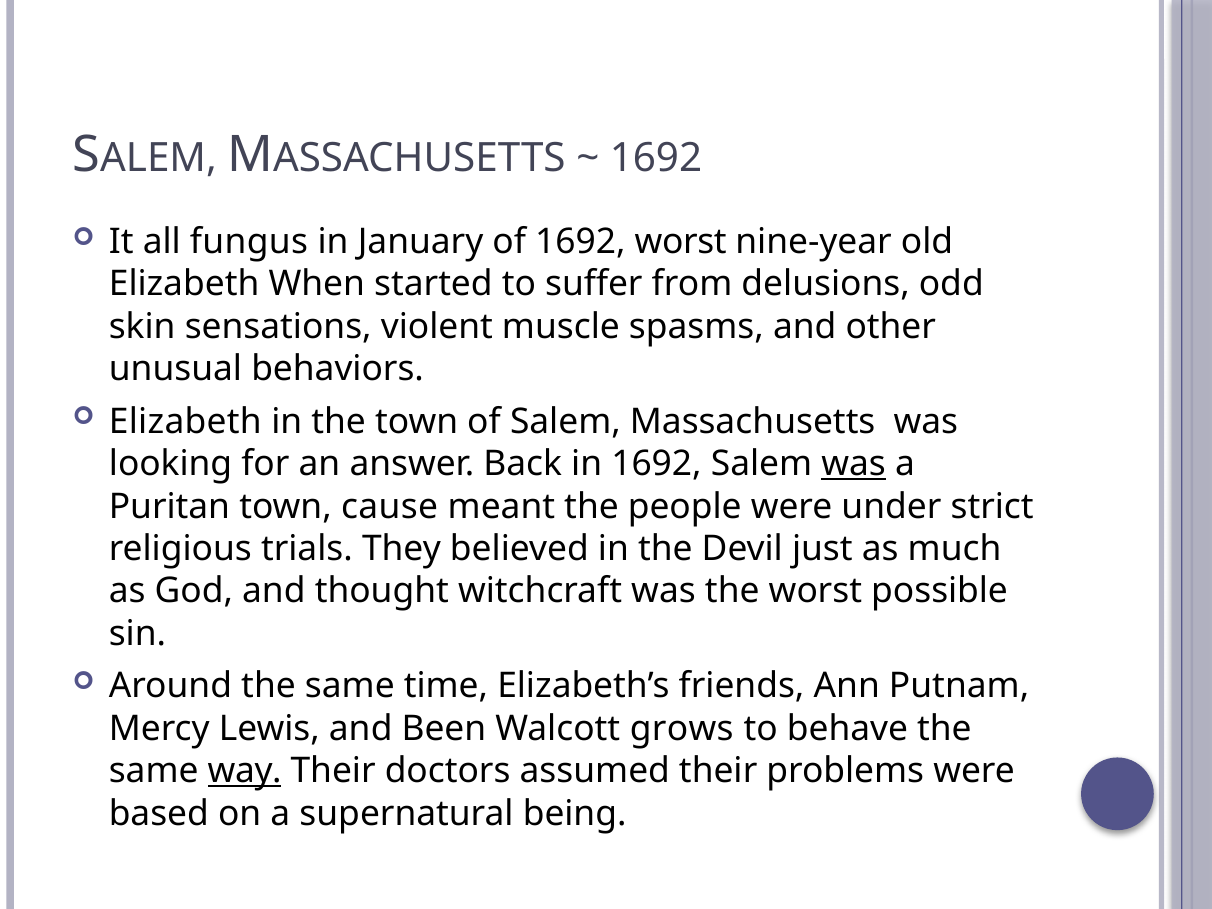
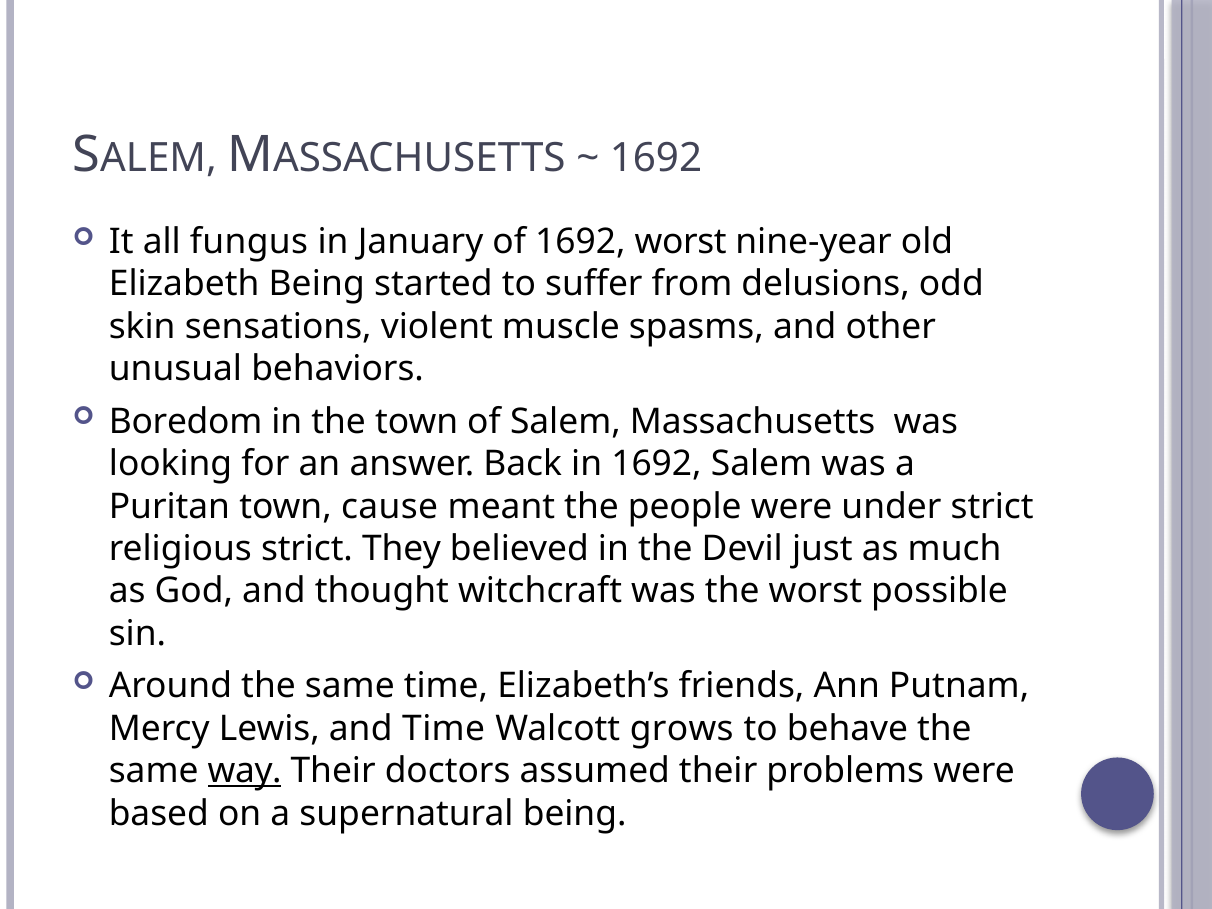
Elizabeth When: When -> Being
Elizabeth at (185, 422): Elizabeth -> Boredom
was at (854, 464) underline: present -> none
religious trials: trials -> strict
and Been: Been -> Time
